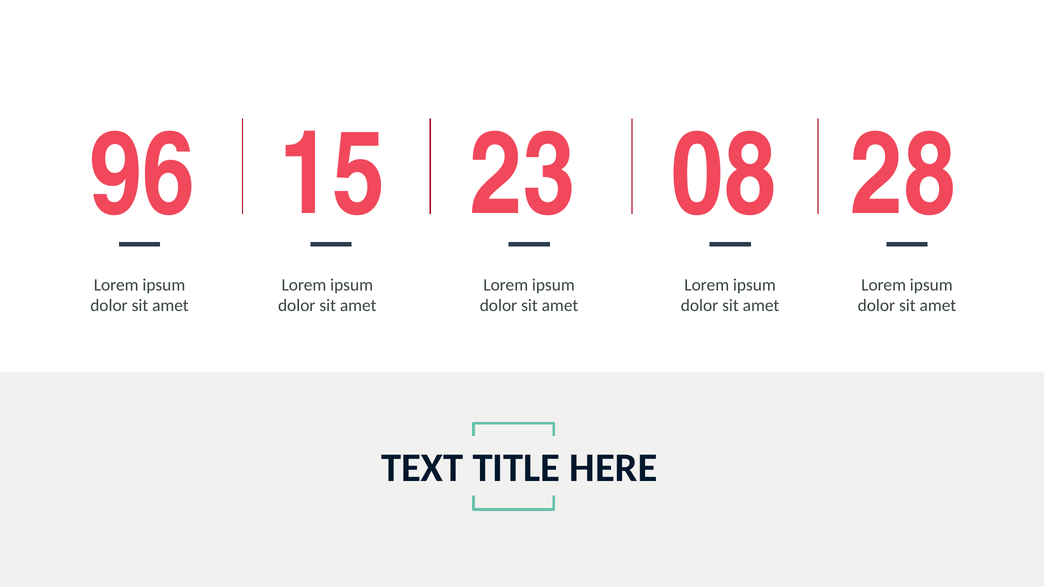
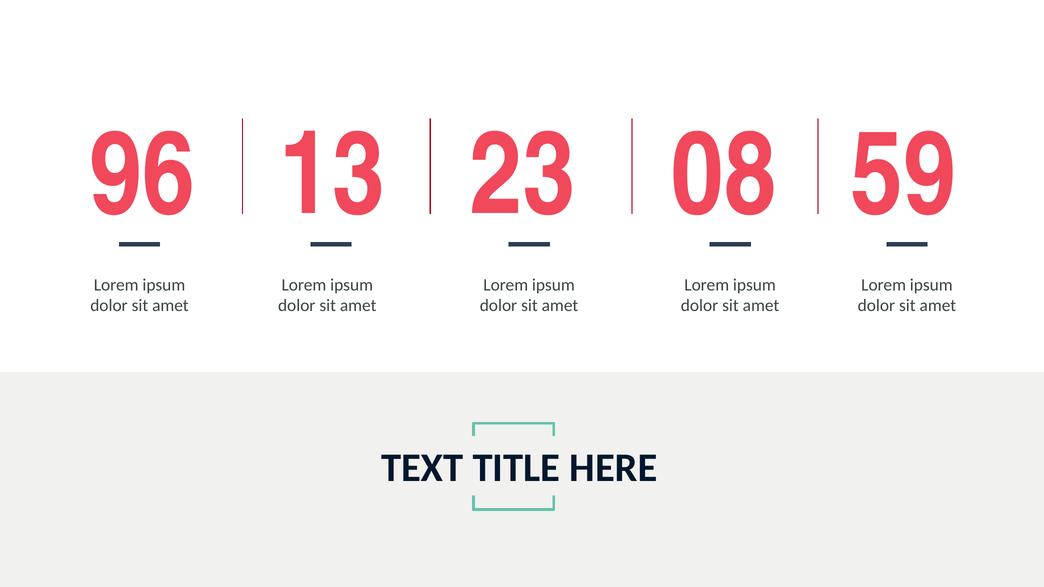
15: 15 -> 13
28: 28 -> 59
